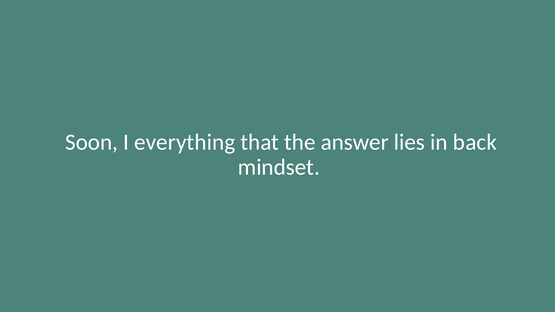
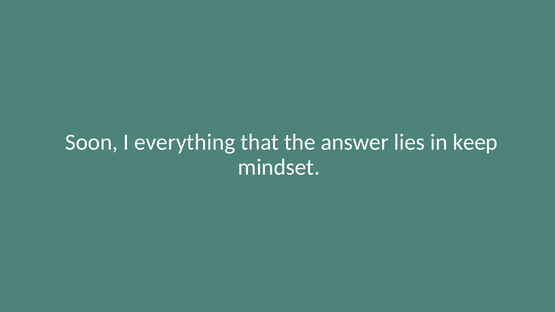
back: back -> keep
